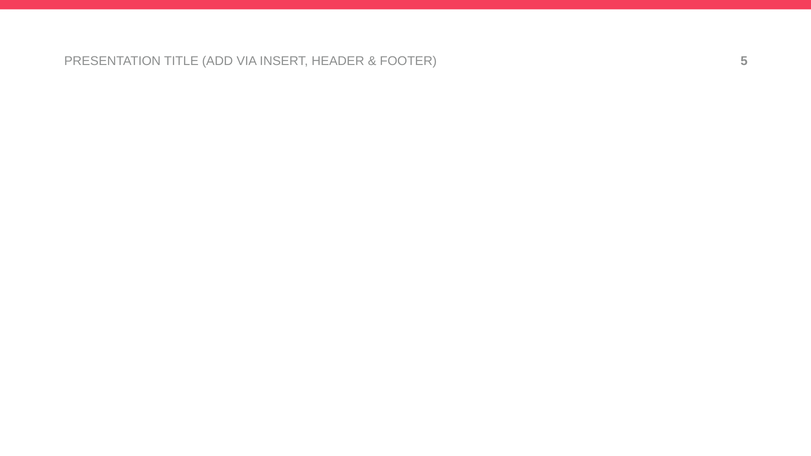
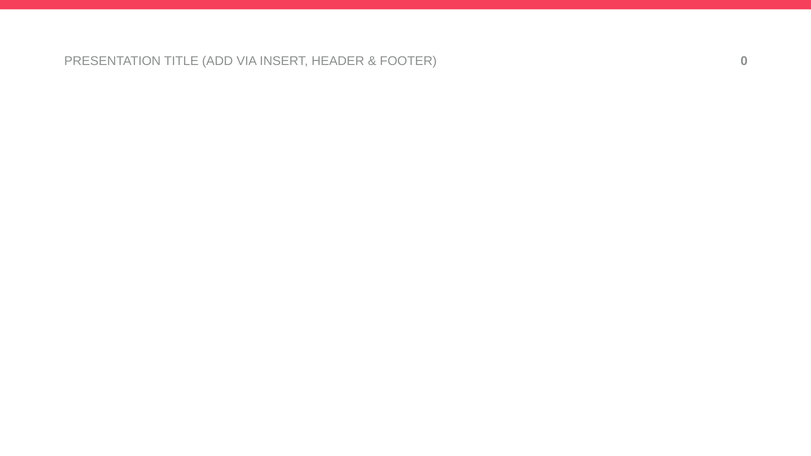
5: 5 -> 0
